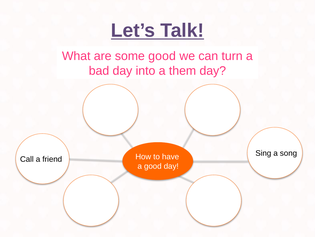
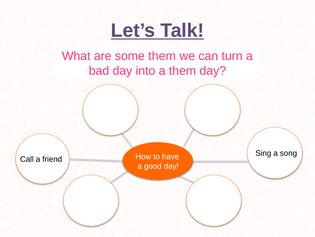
some good: good -> them
